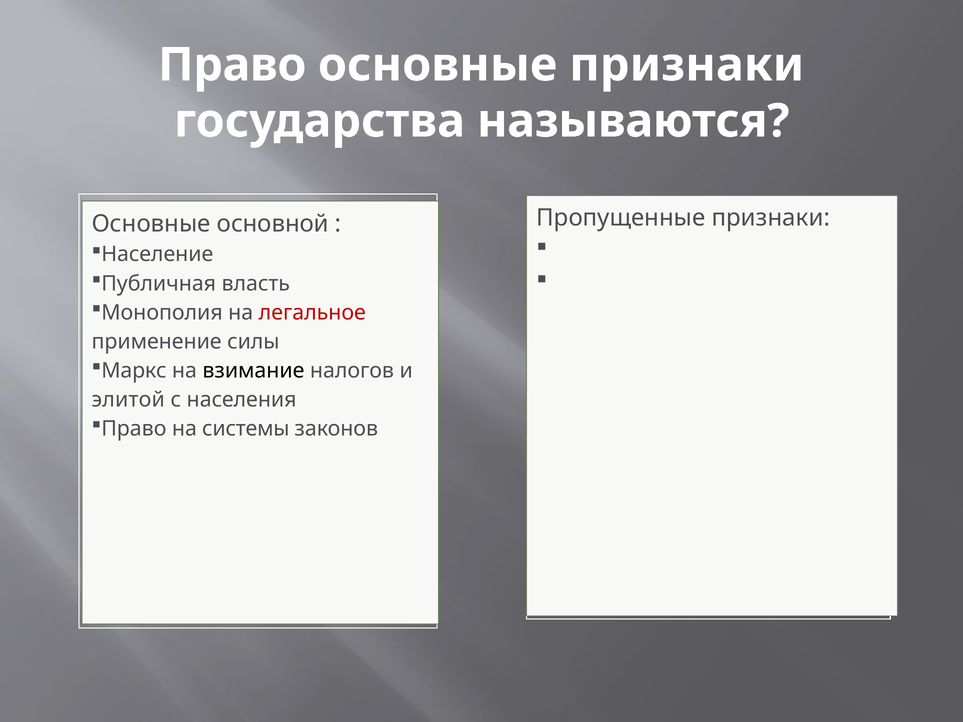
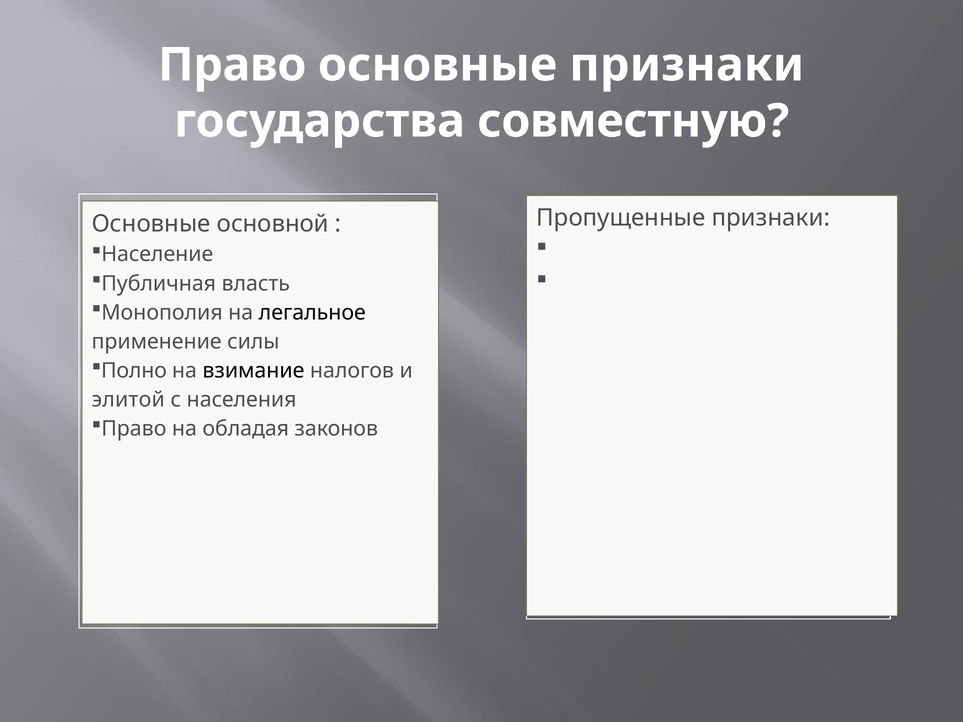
называются: называются -> совместную
легальное colour: red -> black
Маркс: Маркс -> Полно
системы: системы -> обладая
